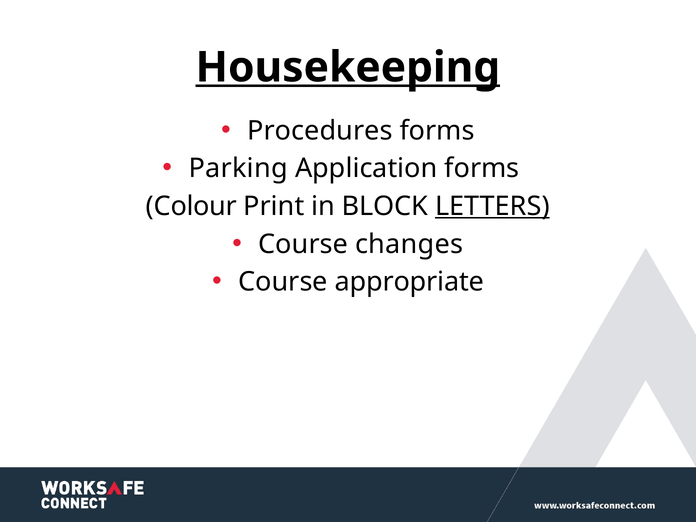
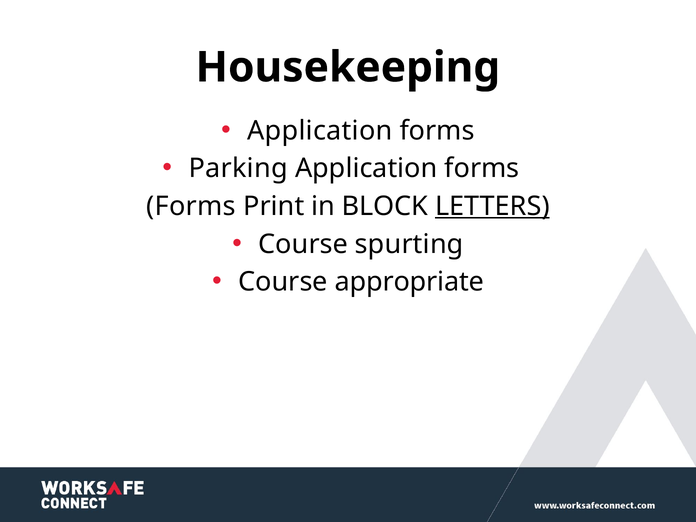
Housekeeping underline: present -> none
Procedures at (320, 131): Procedures -> Application
Colour at (191, 206): Colour -> Forms
changes: changes -> spurting
